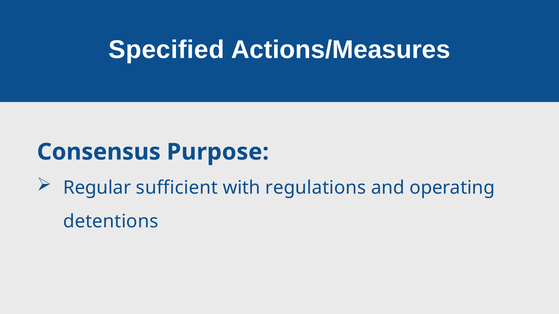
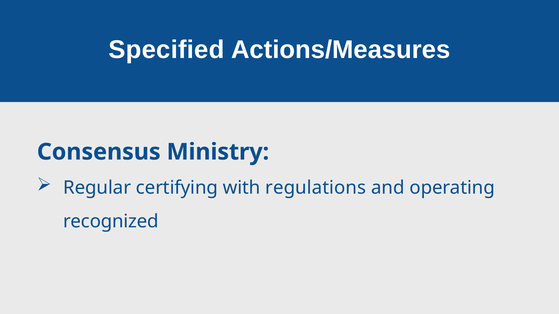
Purpose: Purpose -> Ministry
sufficient: sufficient -> certifying
detentions: detentions -> recognized
